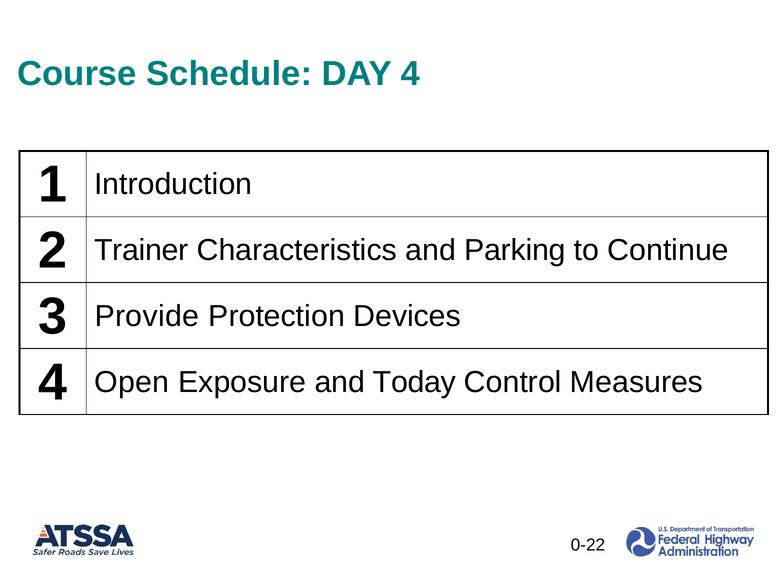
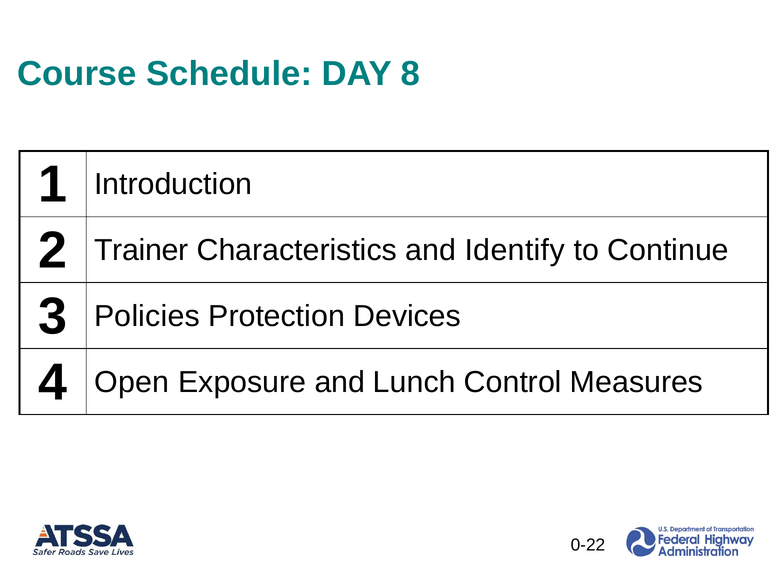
DAY 4: 4 -> 8
Parking: Parking -> Identify
Provide: Provide -> Policies
Today: Today -> Lunch
